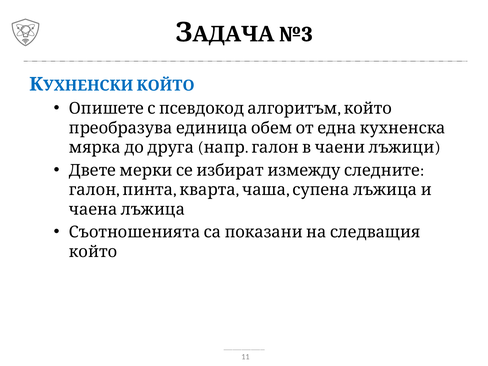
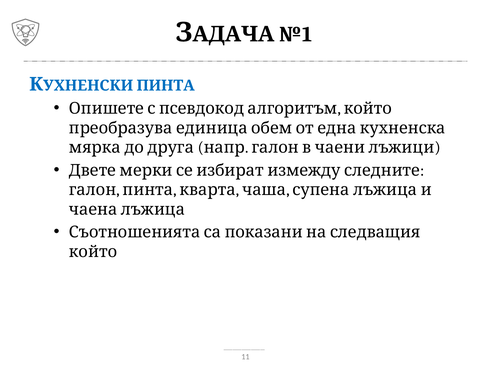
№3: №3 -> №1
КОЙТО at (165, 86): КОЙТО -> ПИНТА
